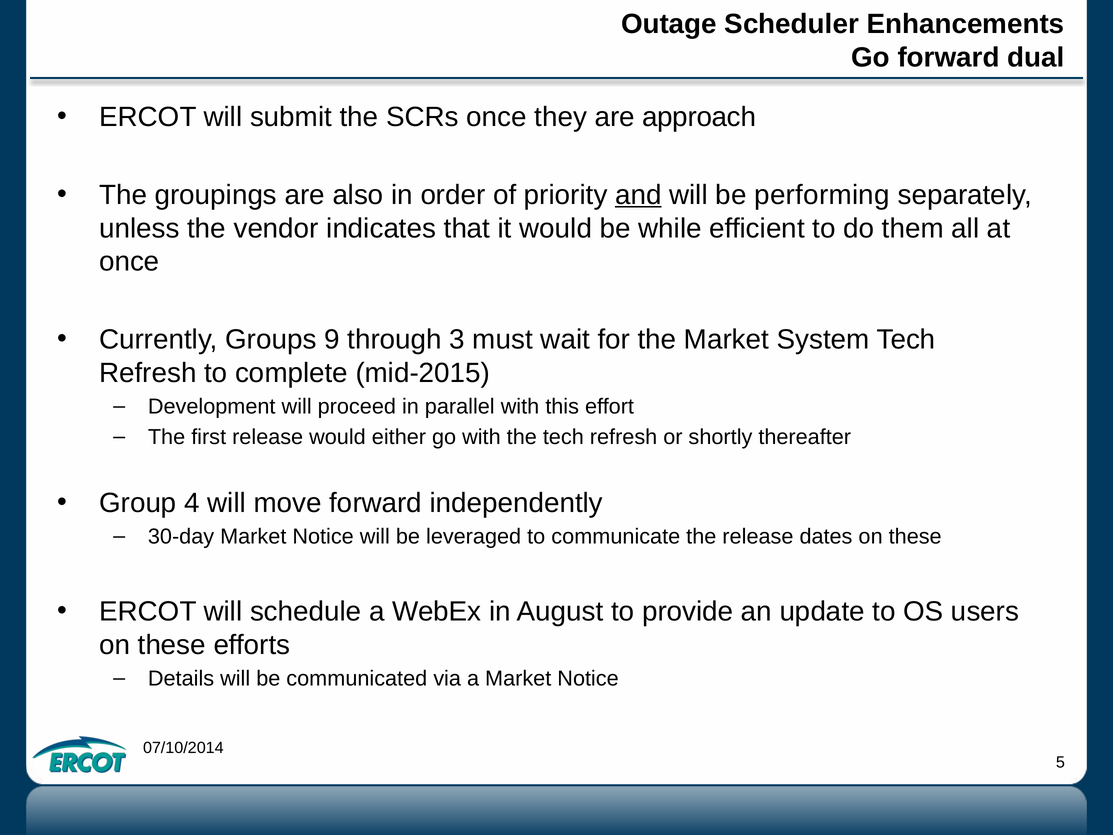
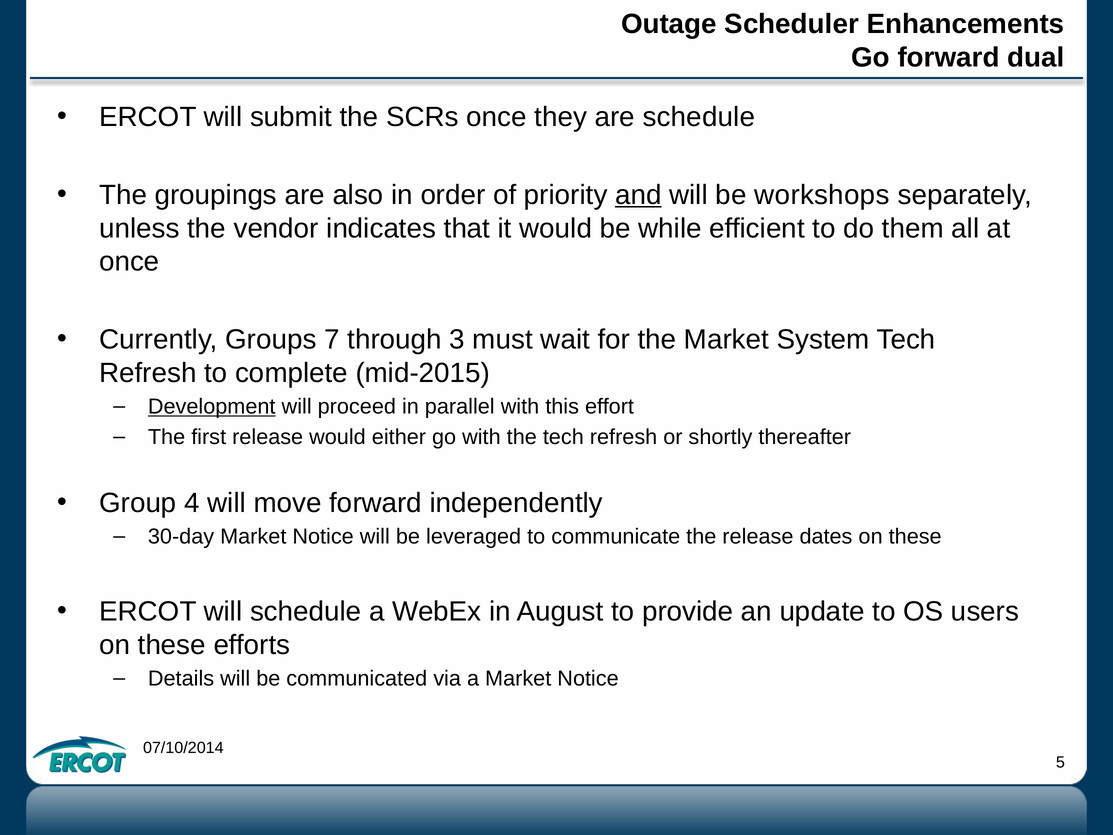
are approach: approach -> schedule
performing: performing -> workshops
9: 9 -> 7
Development underline: none -> present
